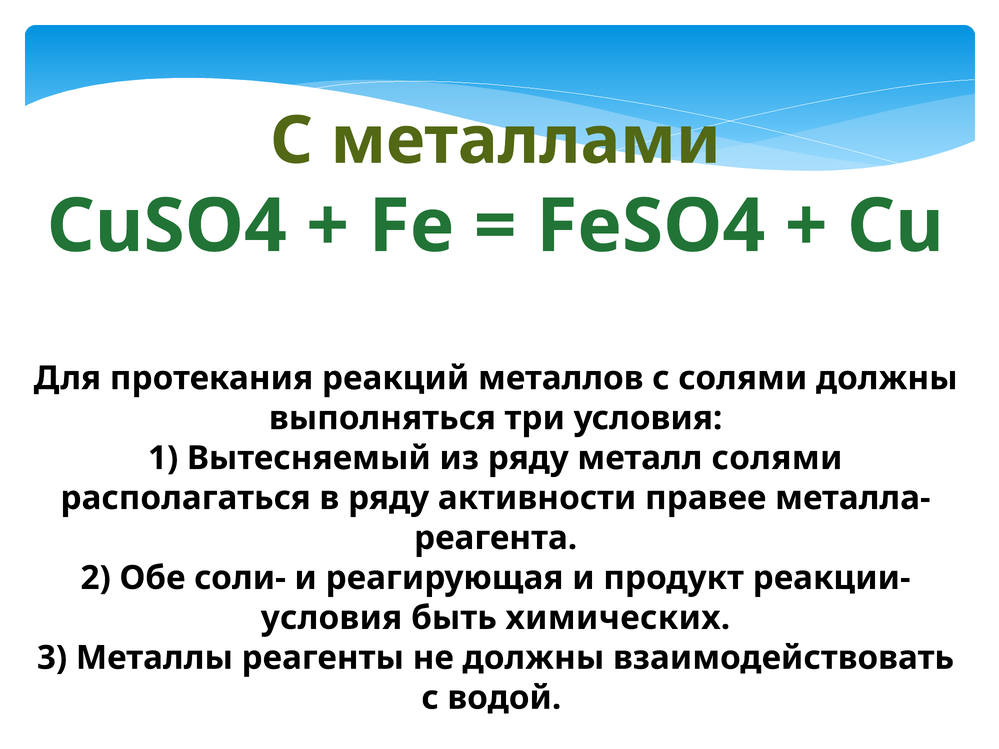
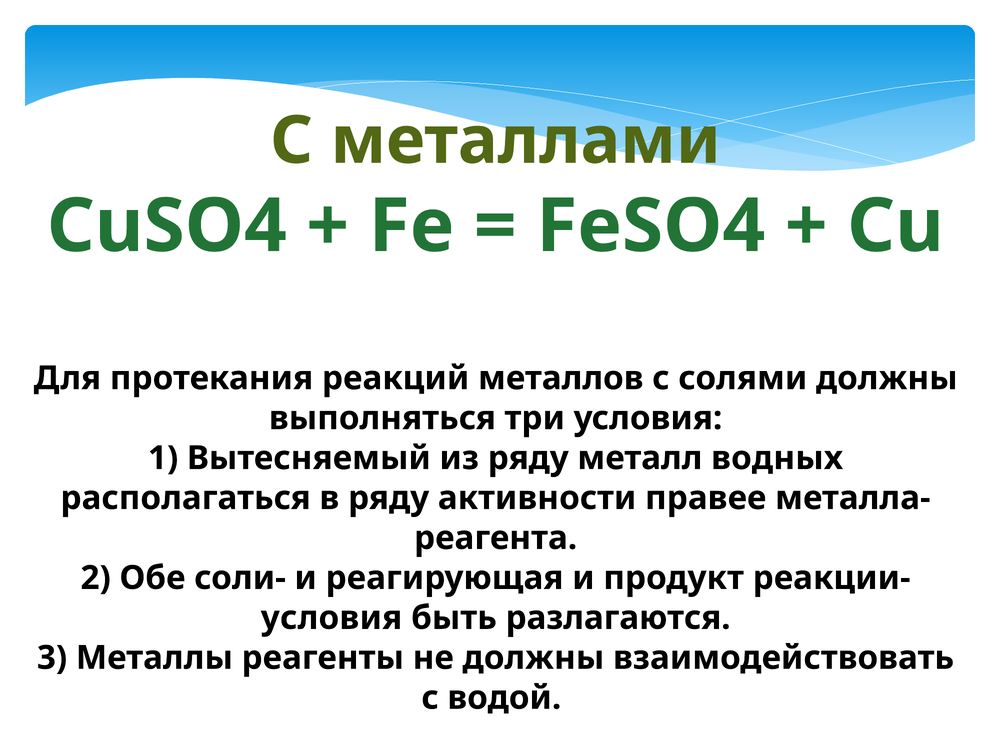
металл солями: солями -> водных
химических: химических -> разлагаются
